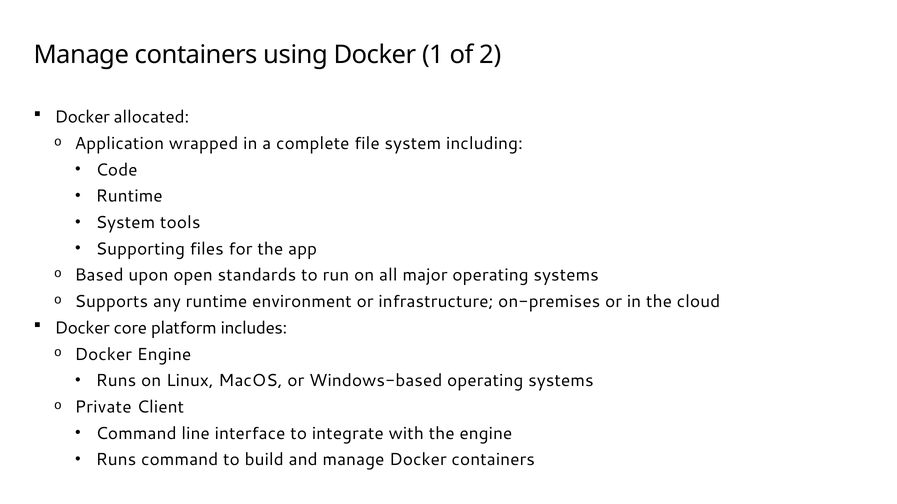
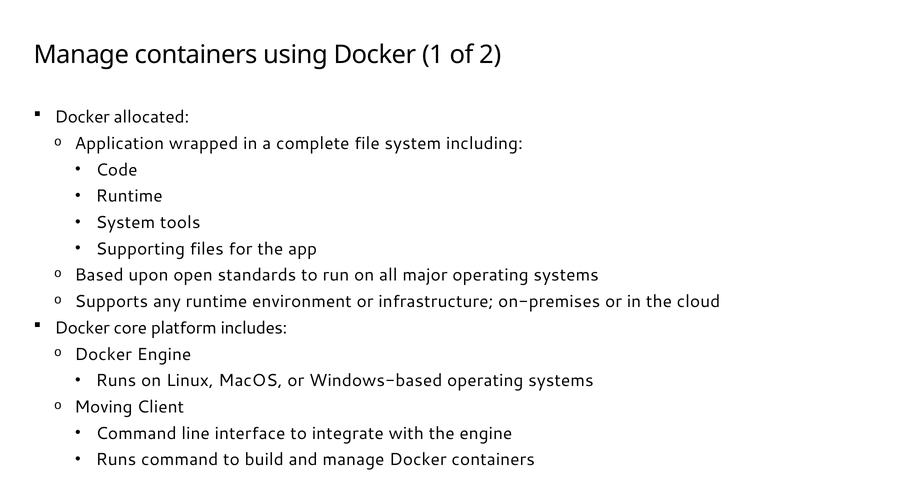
Private: Private -> Moving
